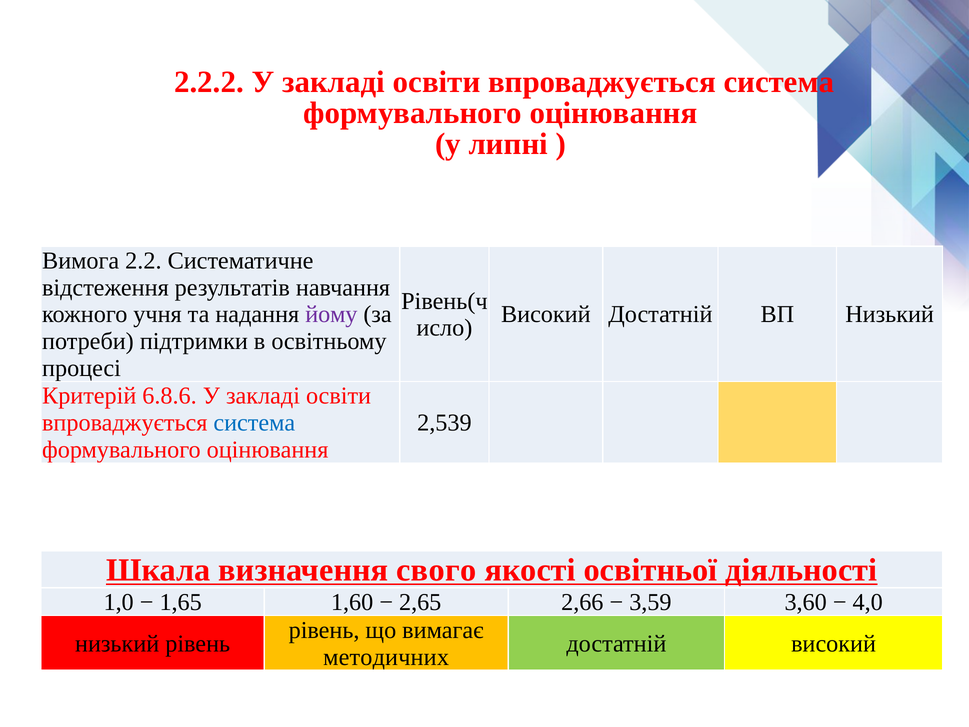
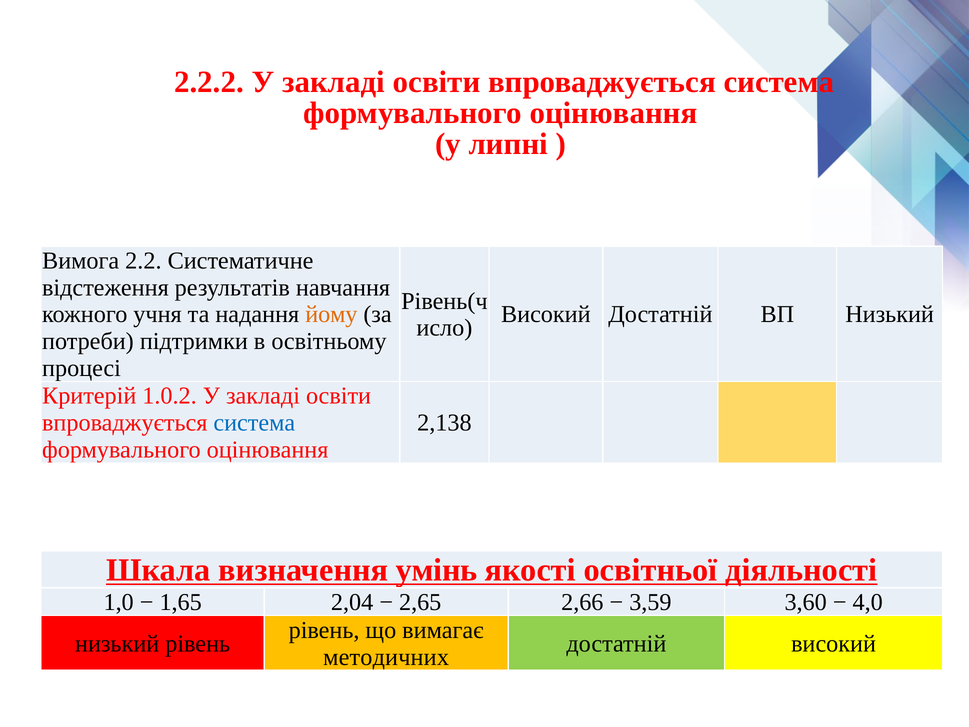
йому colour: purple -> orange
6.8.6: 6.8.6 -> 1.0.2
2,539: 2,539 -> 2,138
свого: свого -> умінь
1,60: 1,60 -> 2,04
